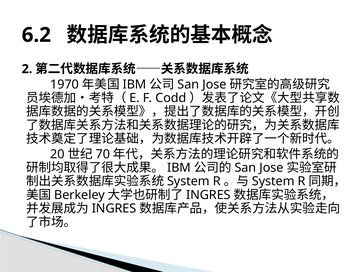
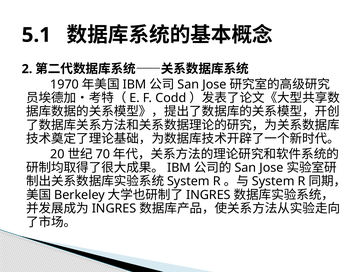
6.2: 6.2 -> 5.1
